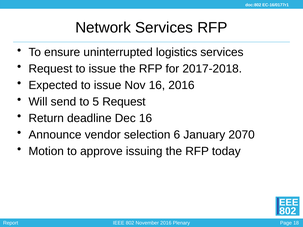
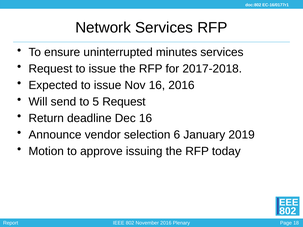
logistics: logistics -> minutes
2070: 2070 -> 2019
